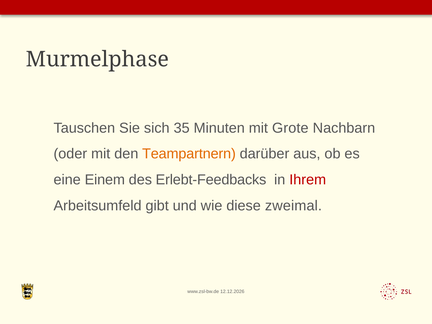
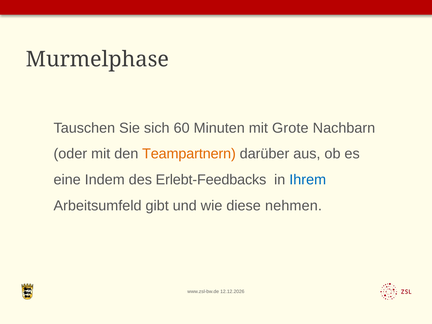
35: 35 -> 60
Einem: Einem -> Indem
Ihrem colour: red -> blue
zweimal: zweimal -> nehmen
